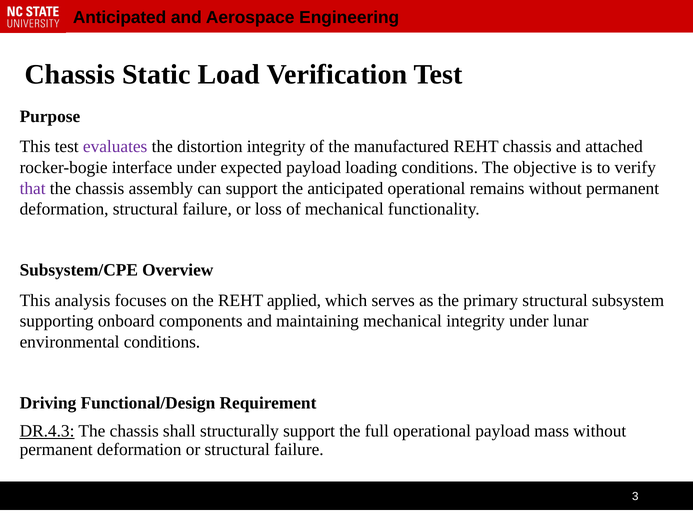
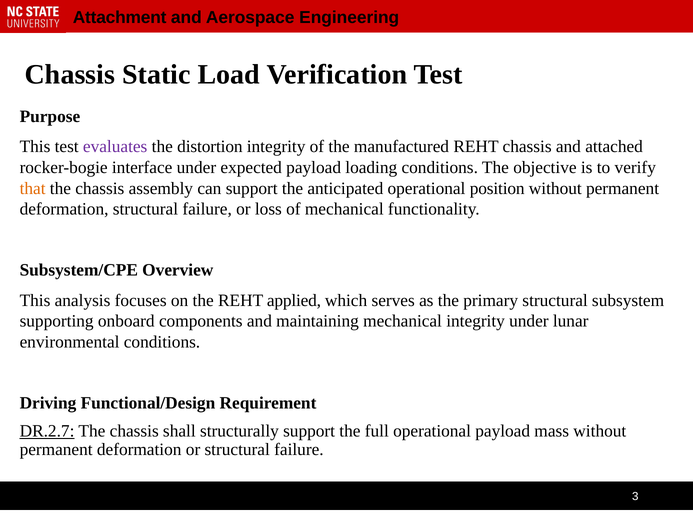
Anticipated at (120, 17): Anticipated -> Attachment
that colour: purple -> orange
remains: remains -> position
DR.4.3: DR.4.3 -> DR.2.7
